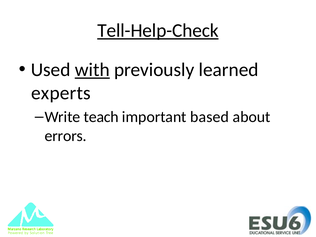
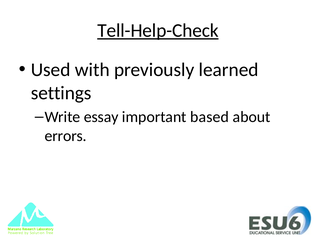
with underline: present -> none
experts: experts -> settings
teach: teach -> essay
